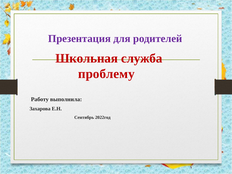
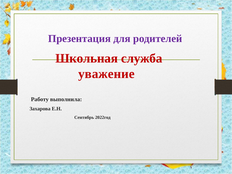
проблему: проблему -> уважение
